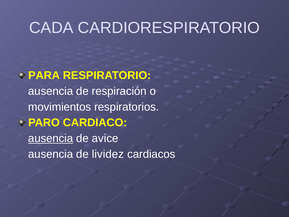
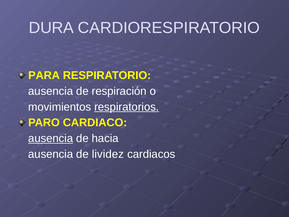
CADA: CADA -> DURA
respiratorios underline: none -> present
avice: avice -> hacia
